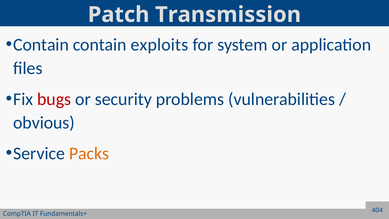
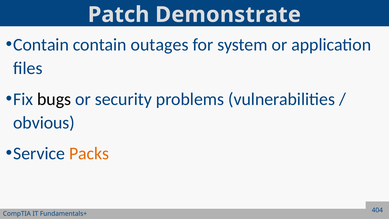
Transmission: Transmission -> Demonstrate
exploits: exploits -> outages
bugs colour: red -> black
